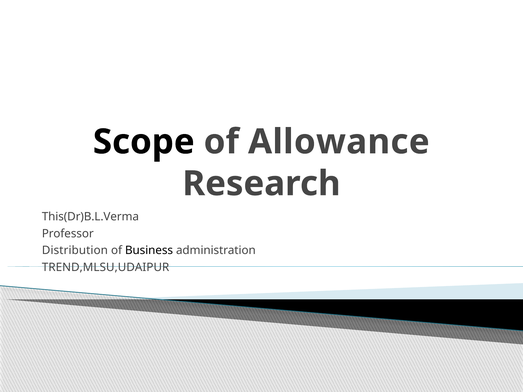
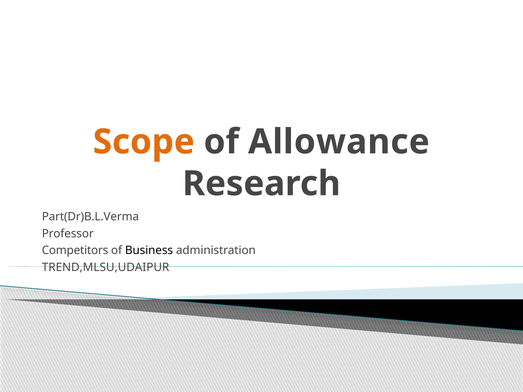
Scope colour: black -> orange
This(Dr)B.L.Verma: This(Dr)B.L.Verma -> Part(Dr)B.L.Verma
Distribution: Distribution -> Competitors
